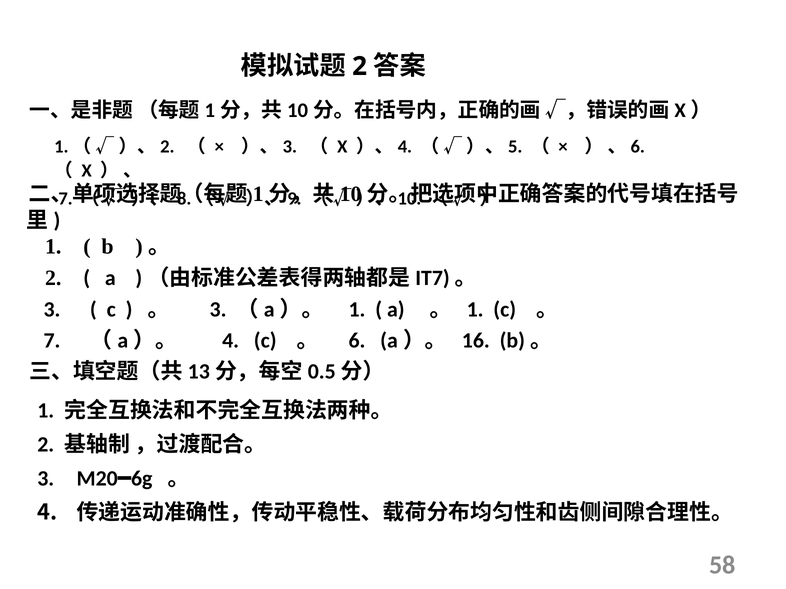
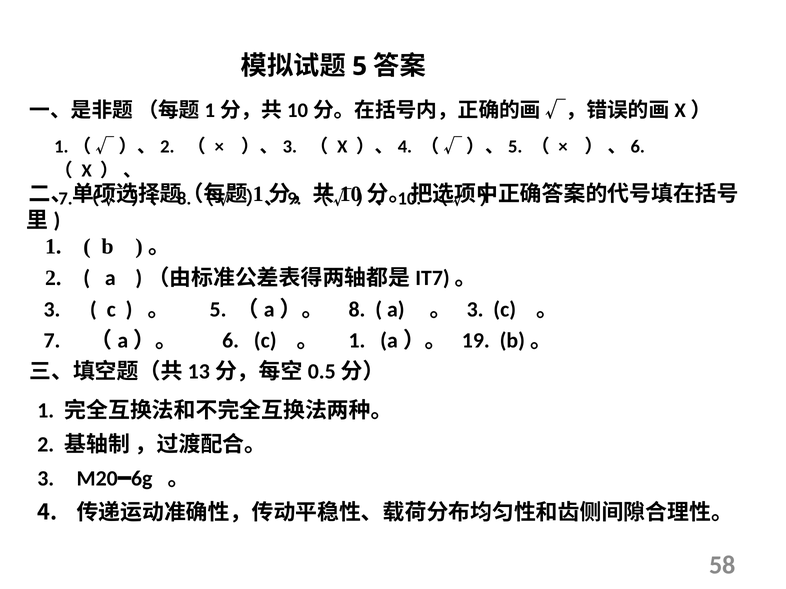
2 at (360, 66): 2 -> 5
3 at (218, 310): 3 -> 5
（a）。 1: 1 -> 8
1 at (475, 310): 1 -> 3
（a）。 4: 4 -> 6
6 at (357, 341): 6 -> 1
16: 16 -> 19
